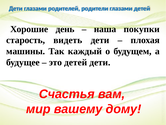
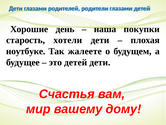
видеть: видеть -> хотели
машины: машины -> ноутбуке
каждый: каждый -> жалеете
